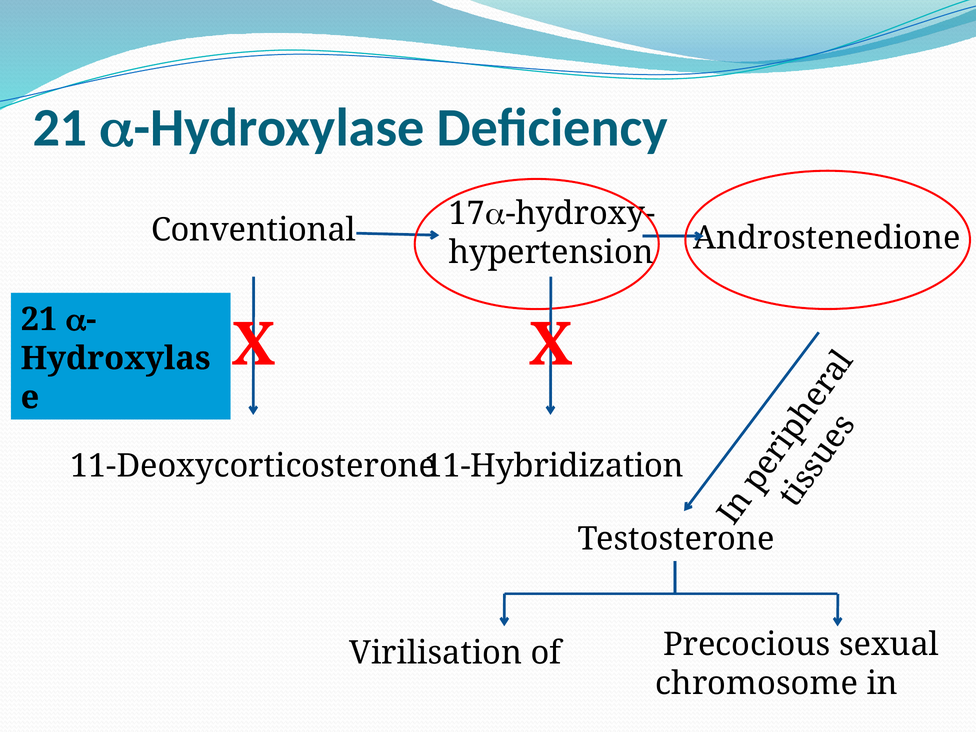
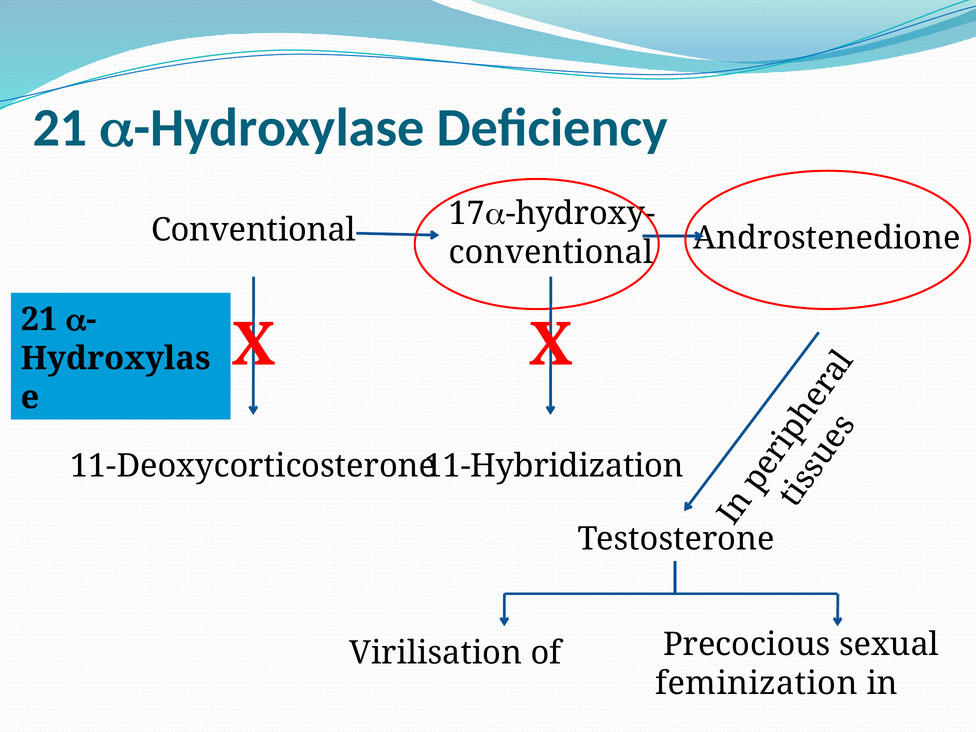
hypertension at (551, 253): hypertension -> conventional
chromosome: chromosome -> feminization
